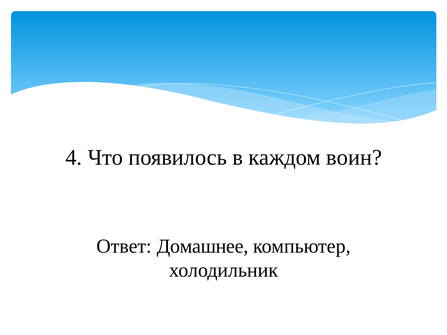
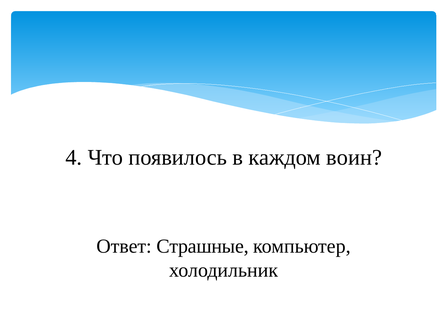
Домашнее: Домашнее -> Страшные
